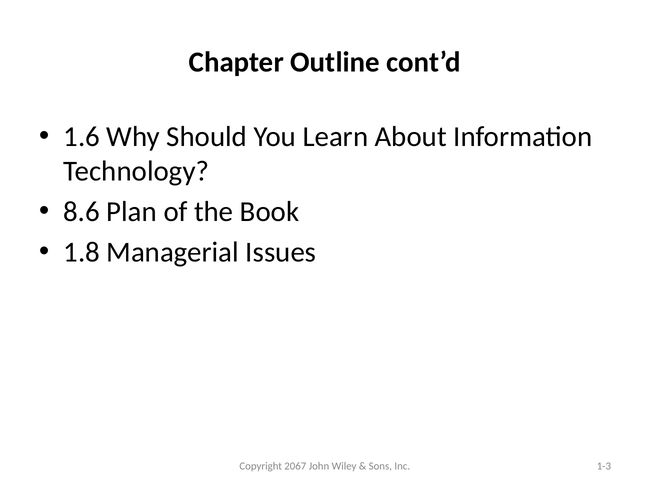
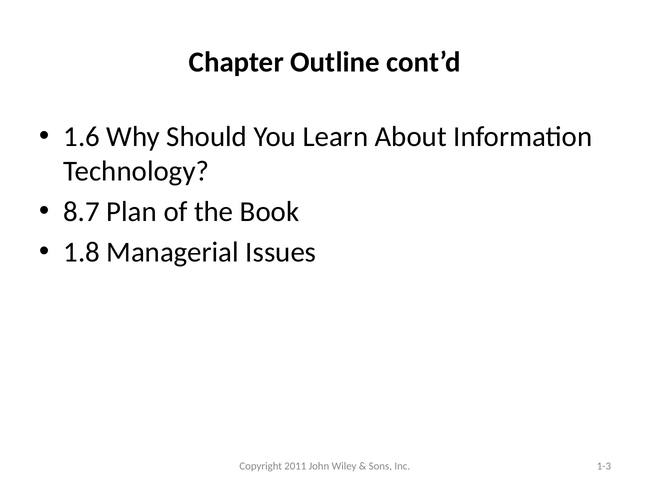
8.6: 8.6 -> 8.7
2067: 2067 -> 2011
